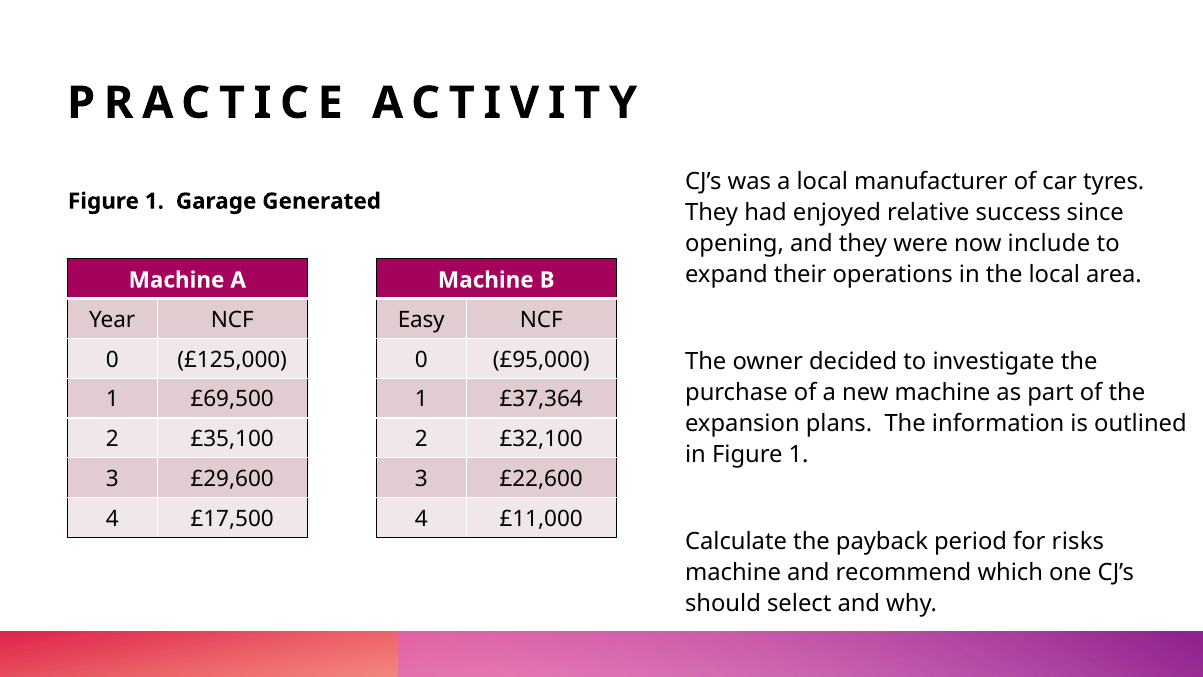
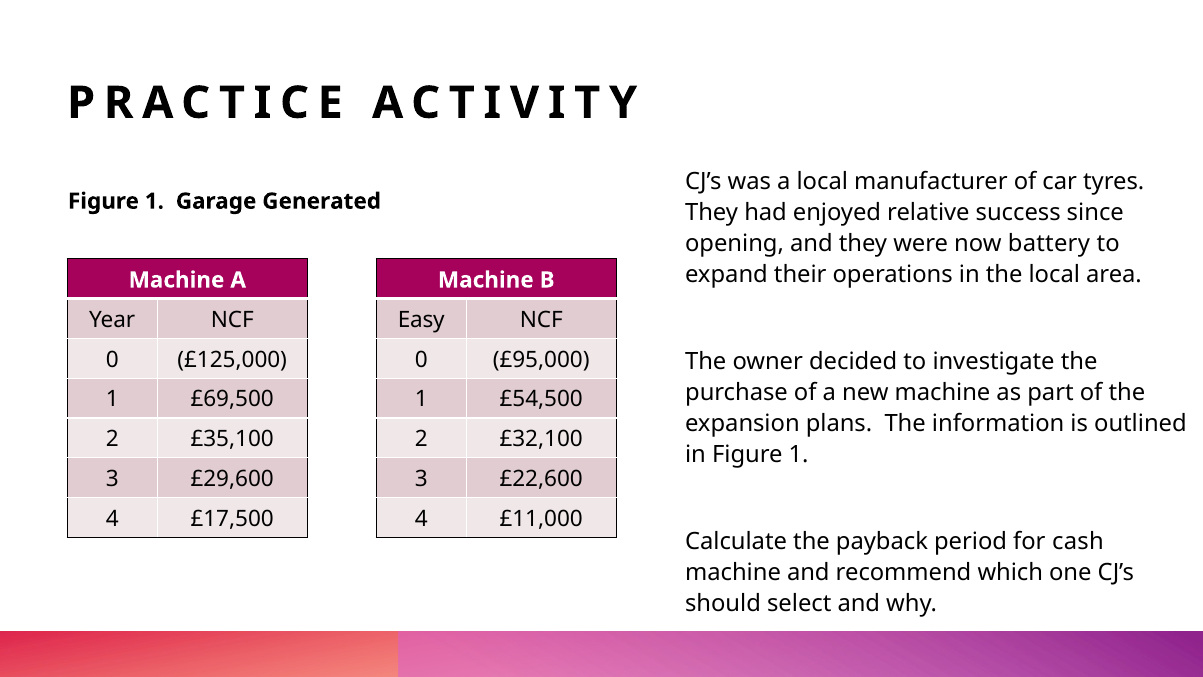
include: include -> battery
£37,364: £37,364 -> £54,500
risks: risks -> cash
